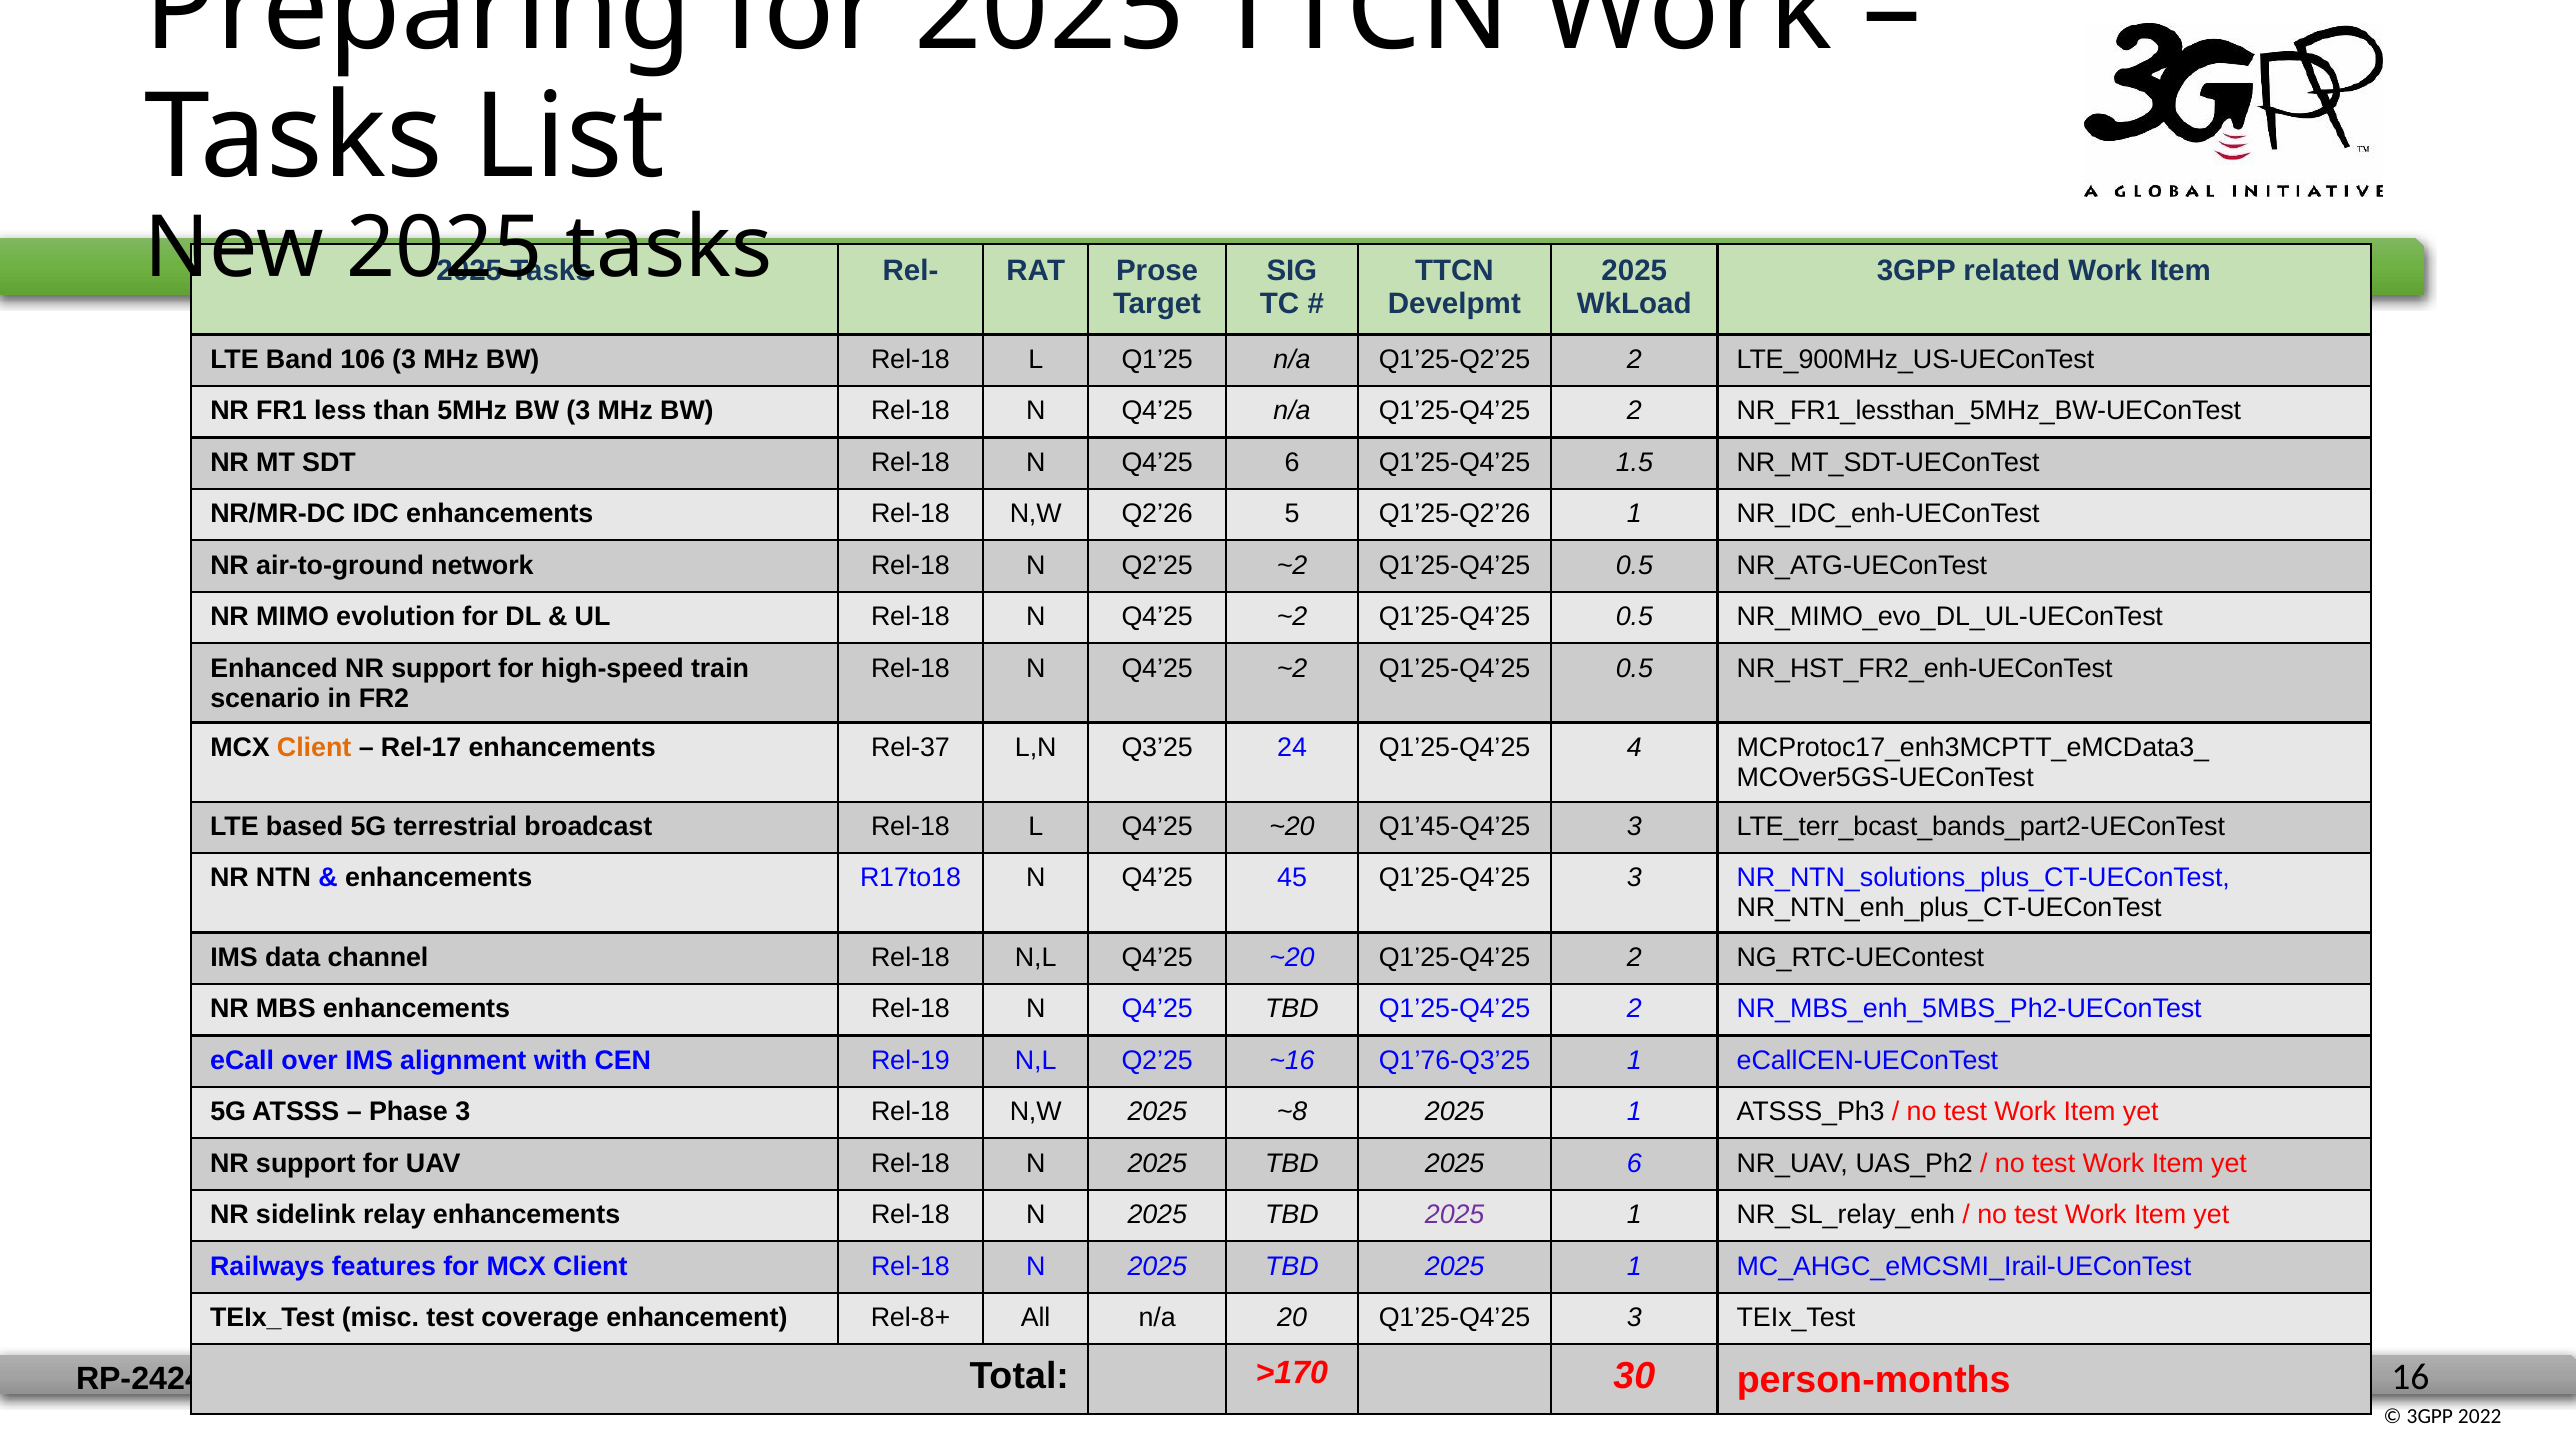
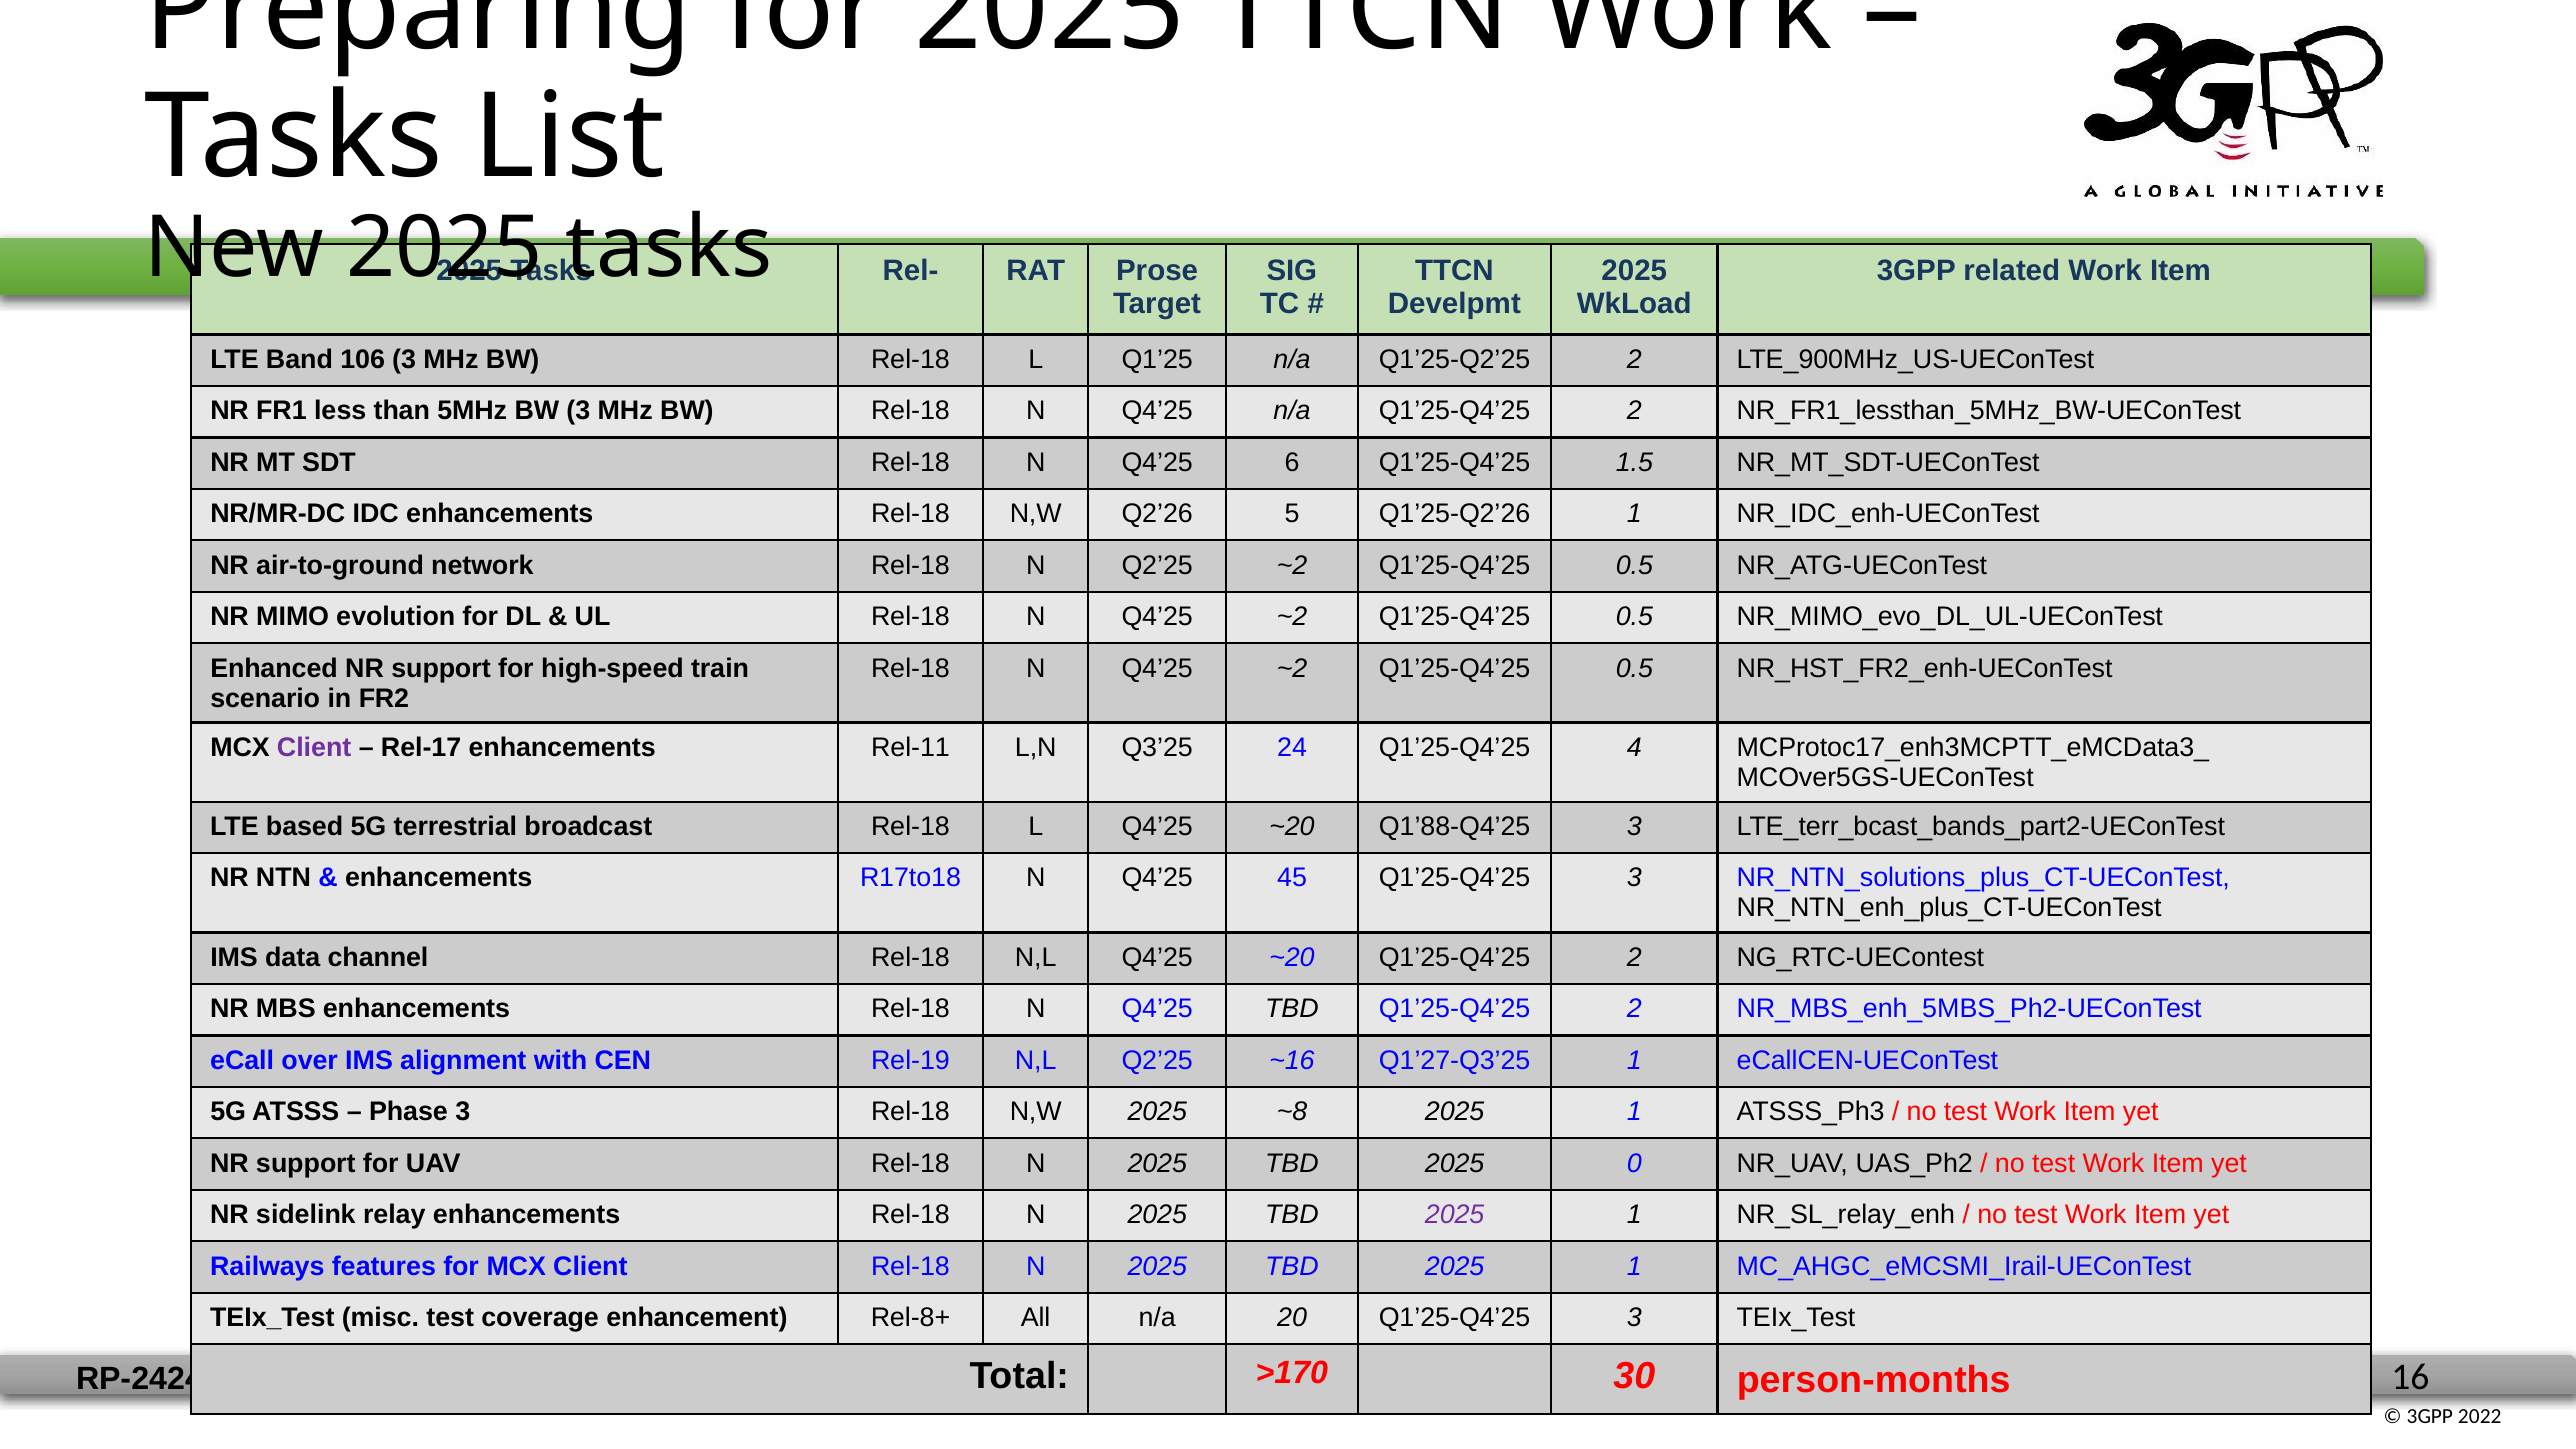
Client at (314, 747) colour: orange -> purple
Rel-37: Rel-37 -> Rel-11
Q1’45-Q4’25: Q1’45-Q4’25 -> Q1’88-Q4’25
Q1’76-Q3’25: Q1’76-Q3’25 -> Q1’27-Q3’25
2025 6: 6 -> 0
